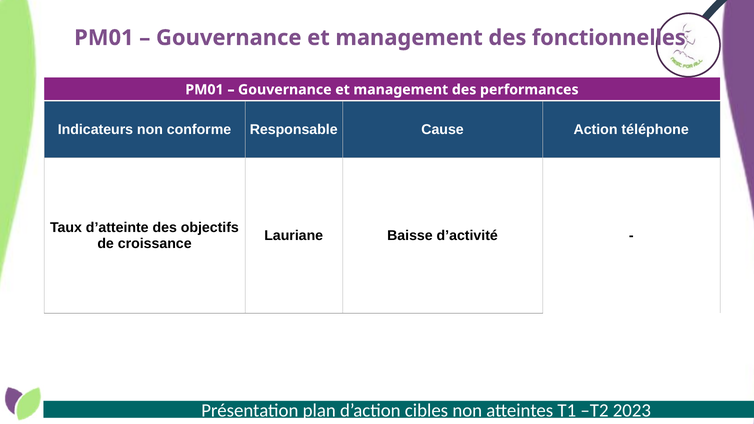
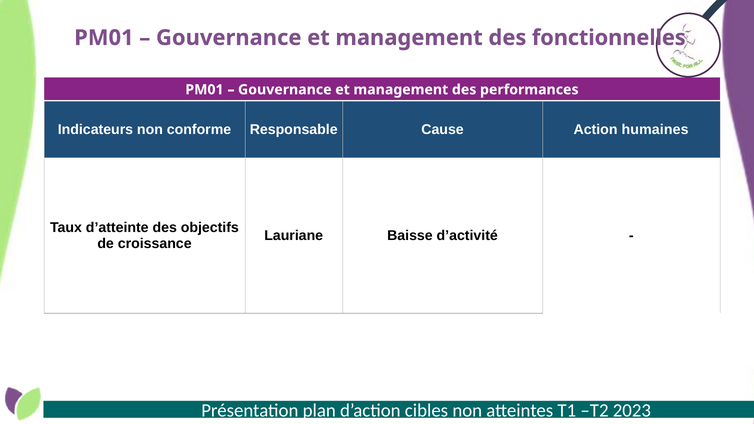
téléphone: téléphone -> humaines
